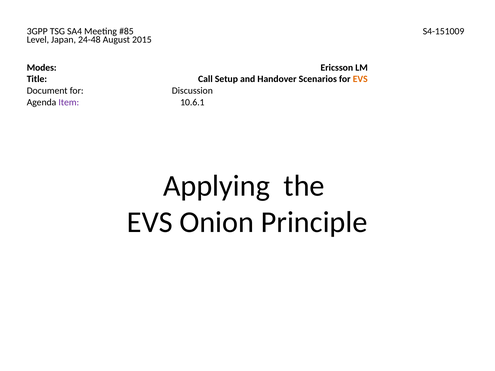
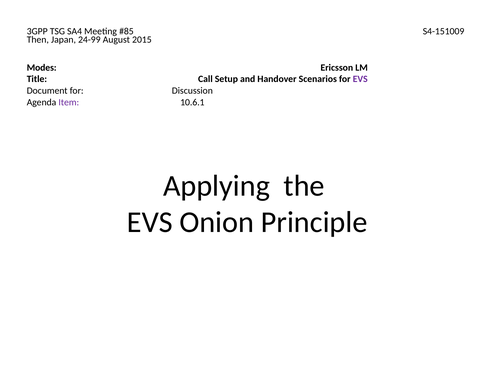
Level: Level -> Then
24-48: 24-48 -> 24-99
EVS at (360, 79) colour: orange -> purple
